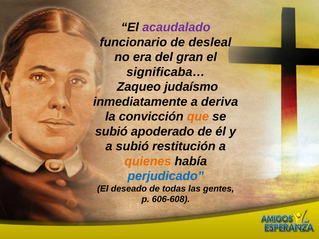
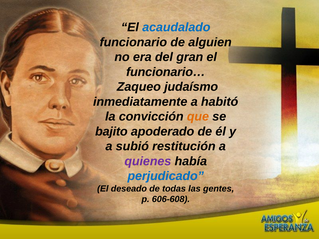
acaudalado colour: purple -> blue
desleal: desleal -> alguien
significaba…: significaba… -> funcionario…
deriva: deriva -> habitó
subió at (111, 132): subió -> bajito
quienes colour: orange -> purple
